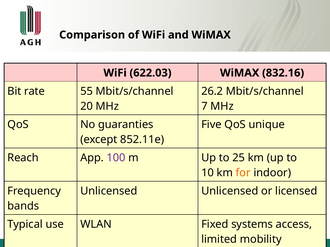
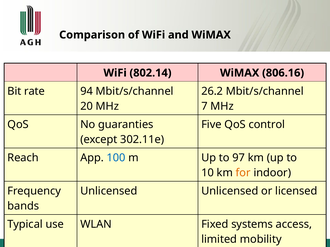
622.03: 622.03 -> 802.14
832.16: 832.16 -> 806.16
55: 55 -> 94
unique: unique -> control
852.11e: 852.11e -> 302.11e
100 colour: purple -> blue
25: 25 -> 97
